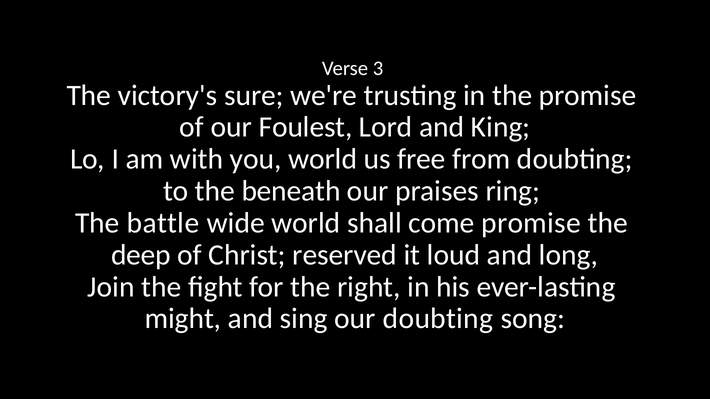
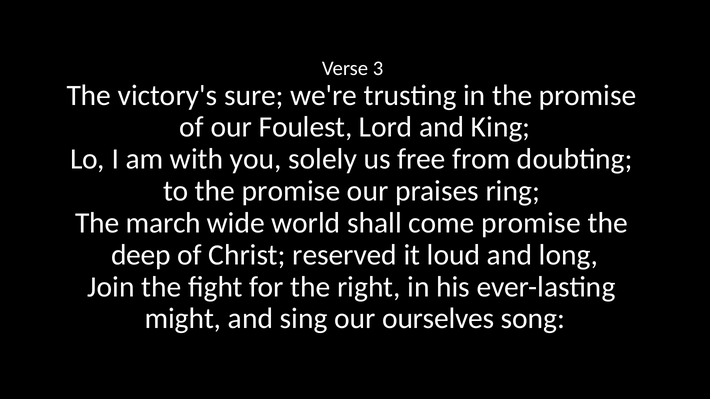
you world: world -> solely
to the beneath: beneath -> promise
battle: battle -> march
our doubting: doubting -> ourselves
